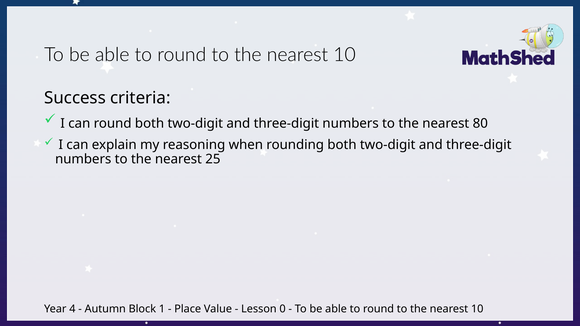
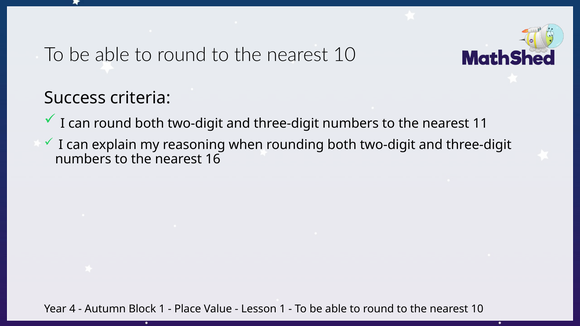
80: 80 -> 11
25: 25 -> 16
Lesson 0: 0 -> 1
